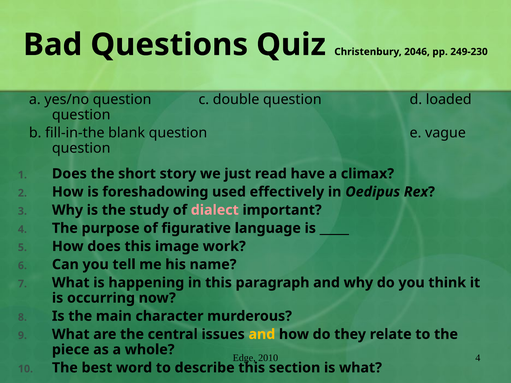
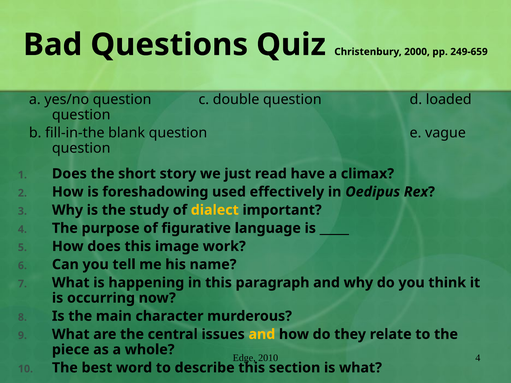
2046: 2046 -> 2000
249-230: 249-230 -> 249-659
dialect colour: pink -> yellow
